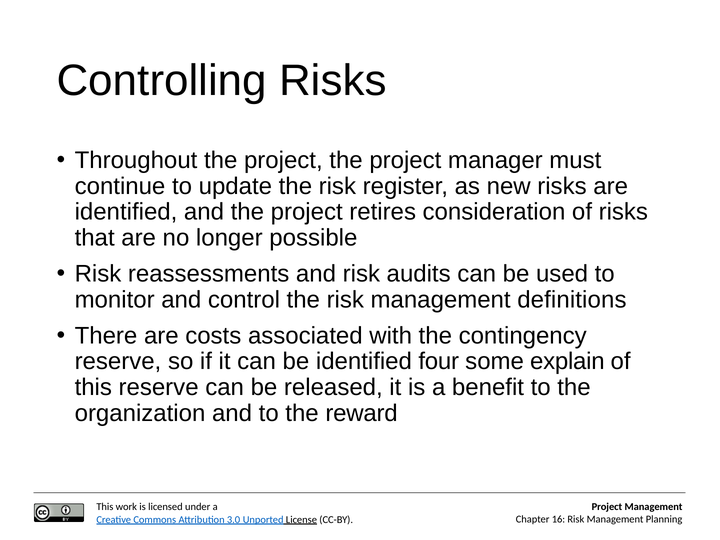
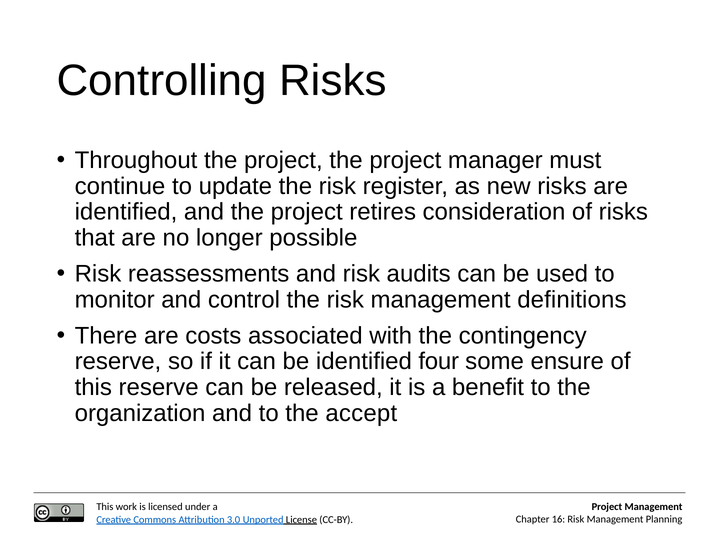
explain: explain -> ensure
reward: reward -> accept
